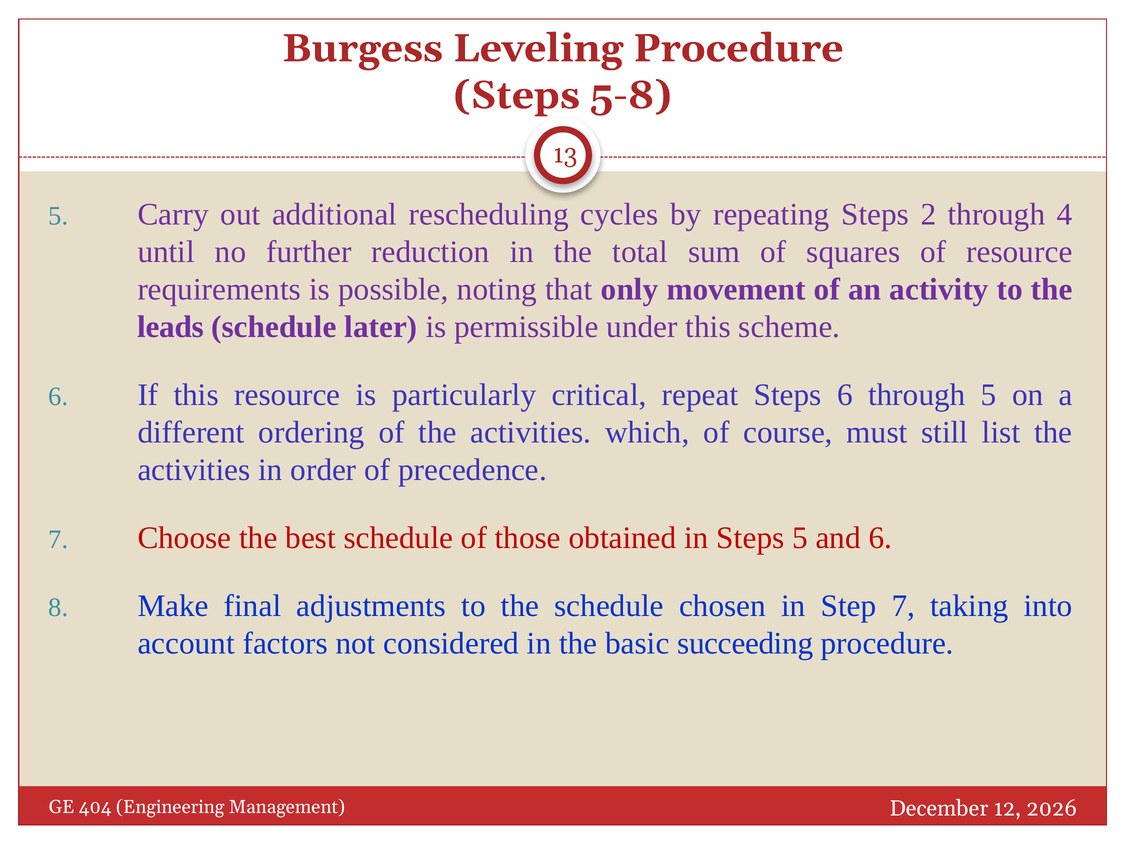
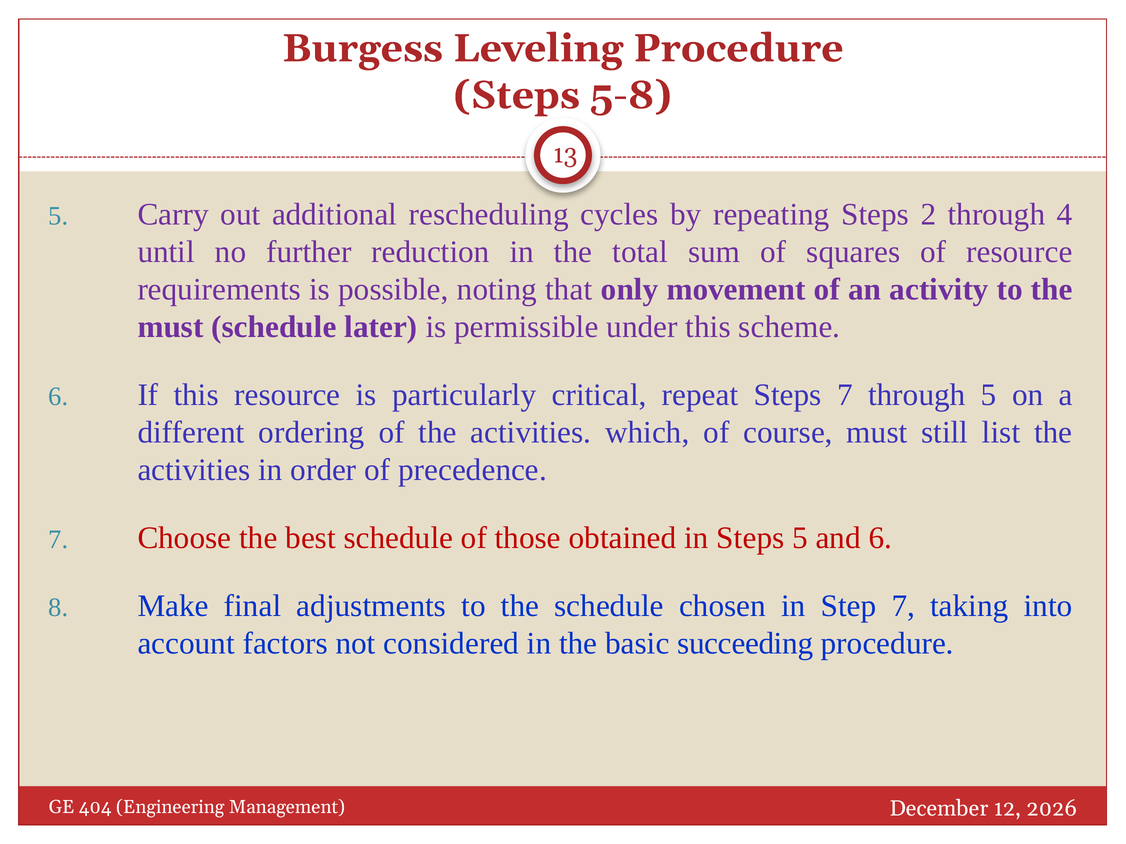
leads at (171, 327): leads -> must
Steps 6: 6 -> 7
